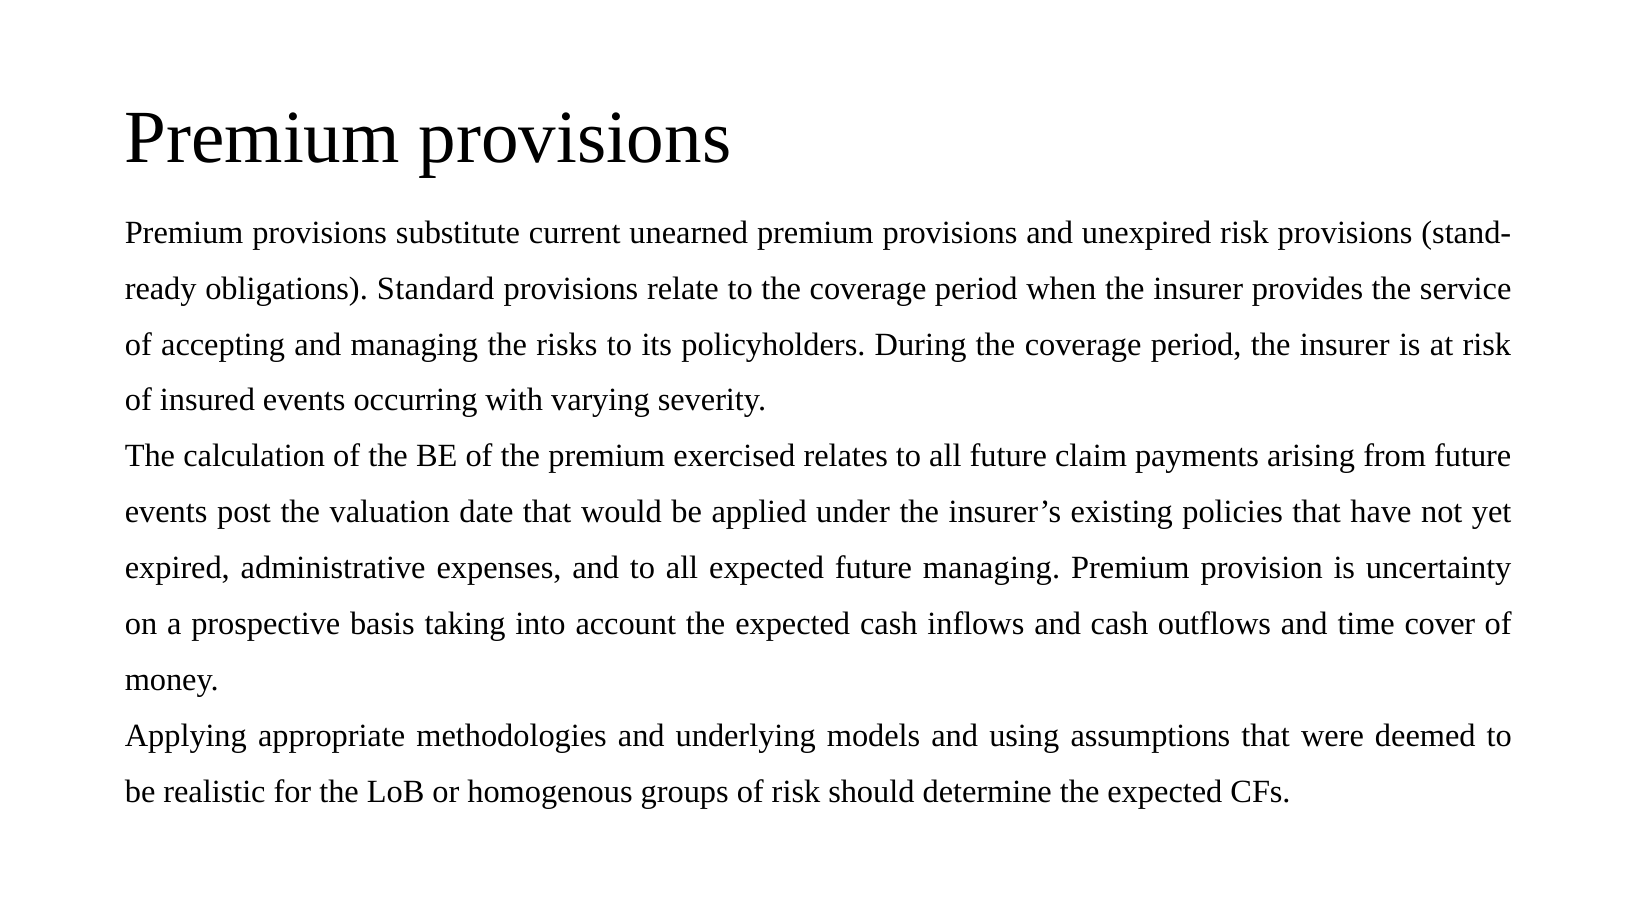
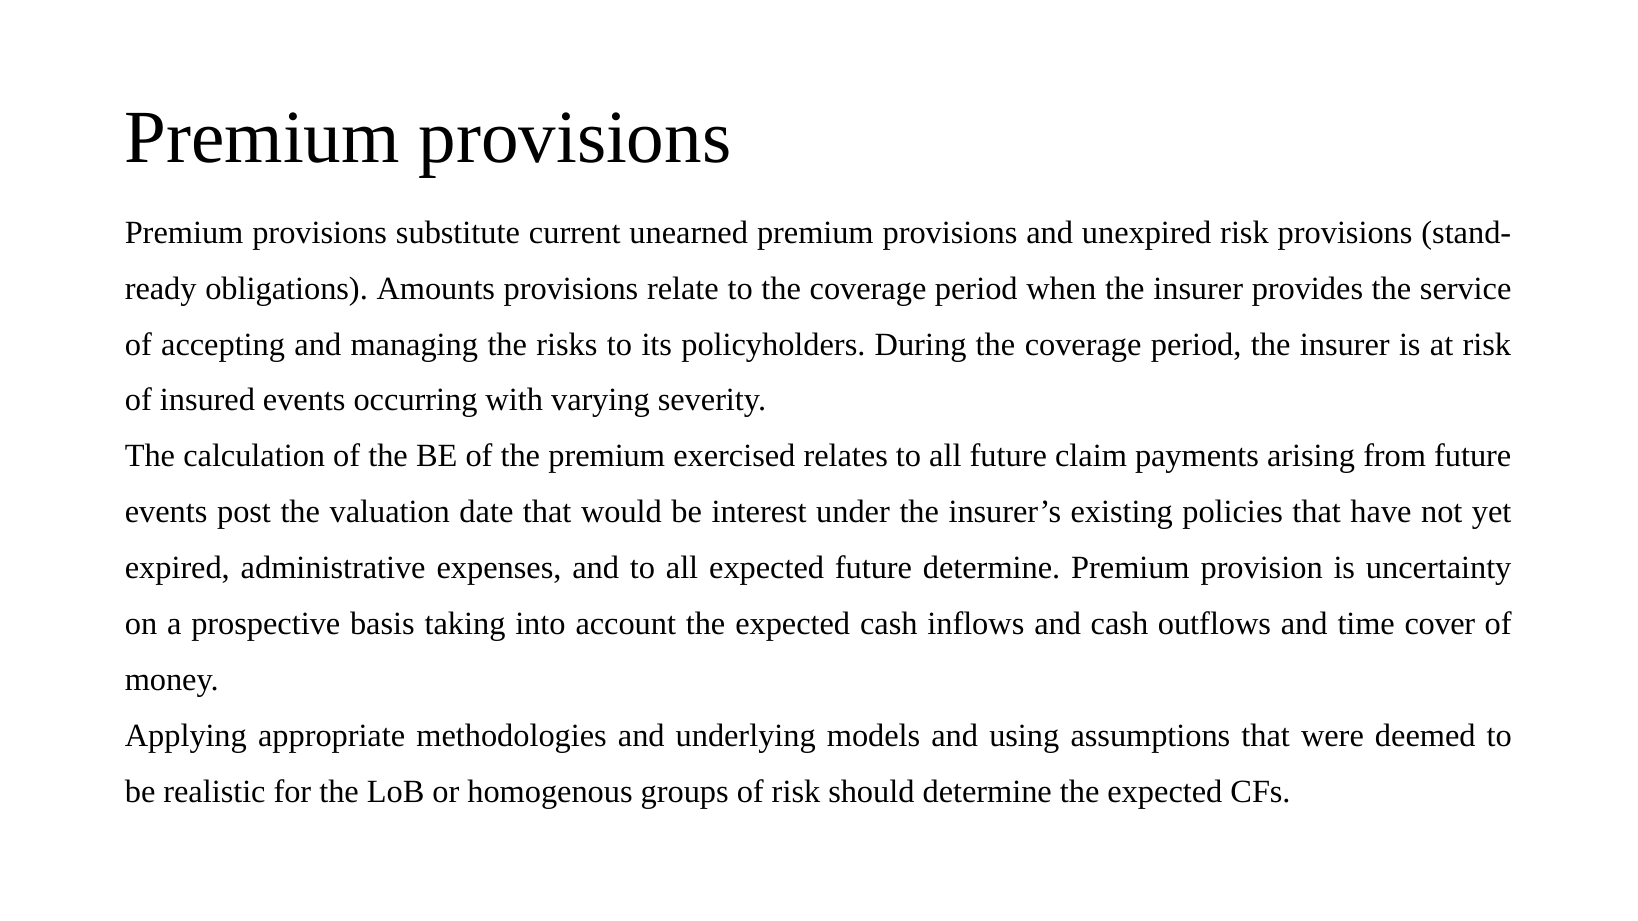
Standard: Standard -> Amounts
applied: applied -> interest
future managing: managing -> determine
